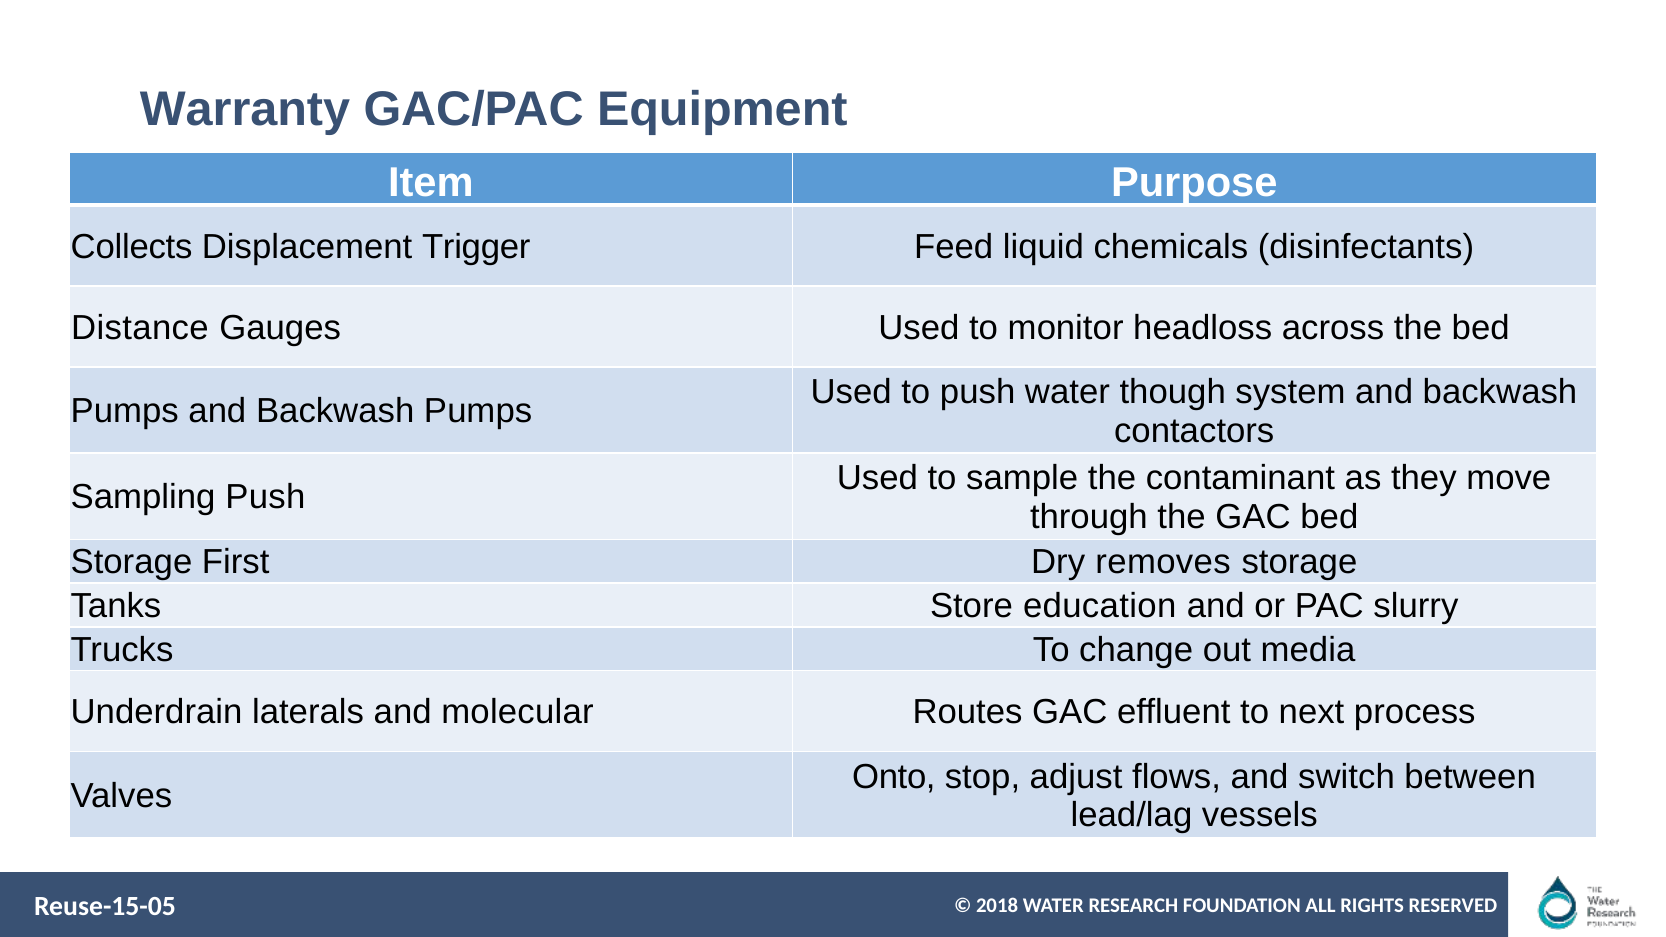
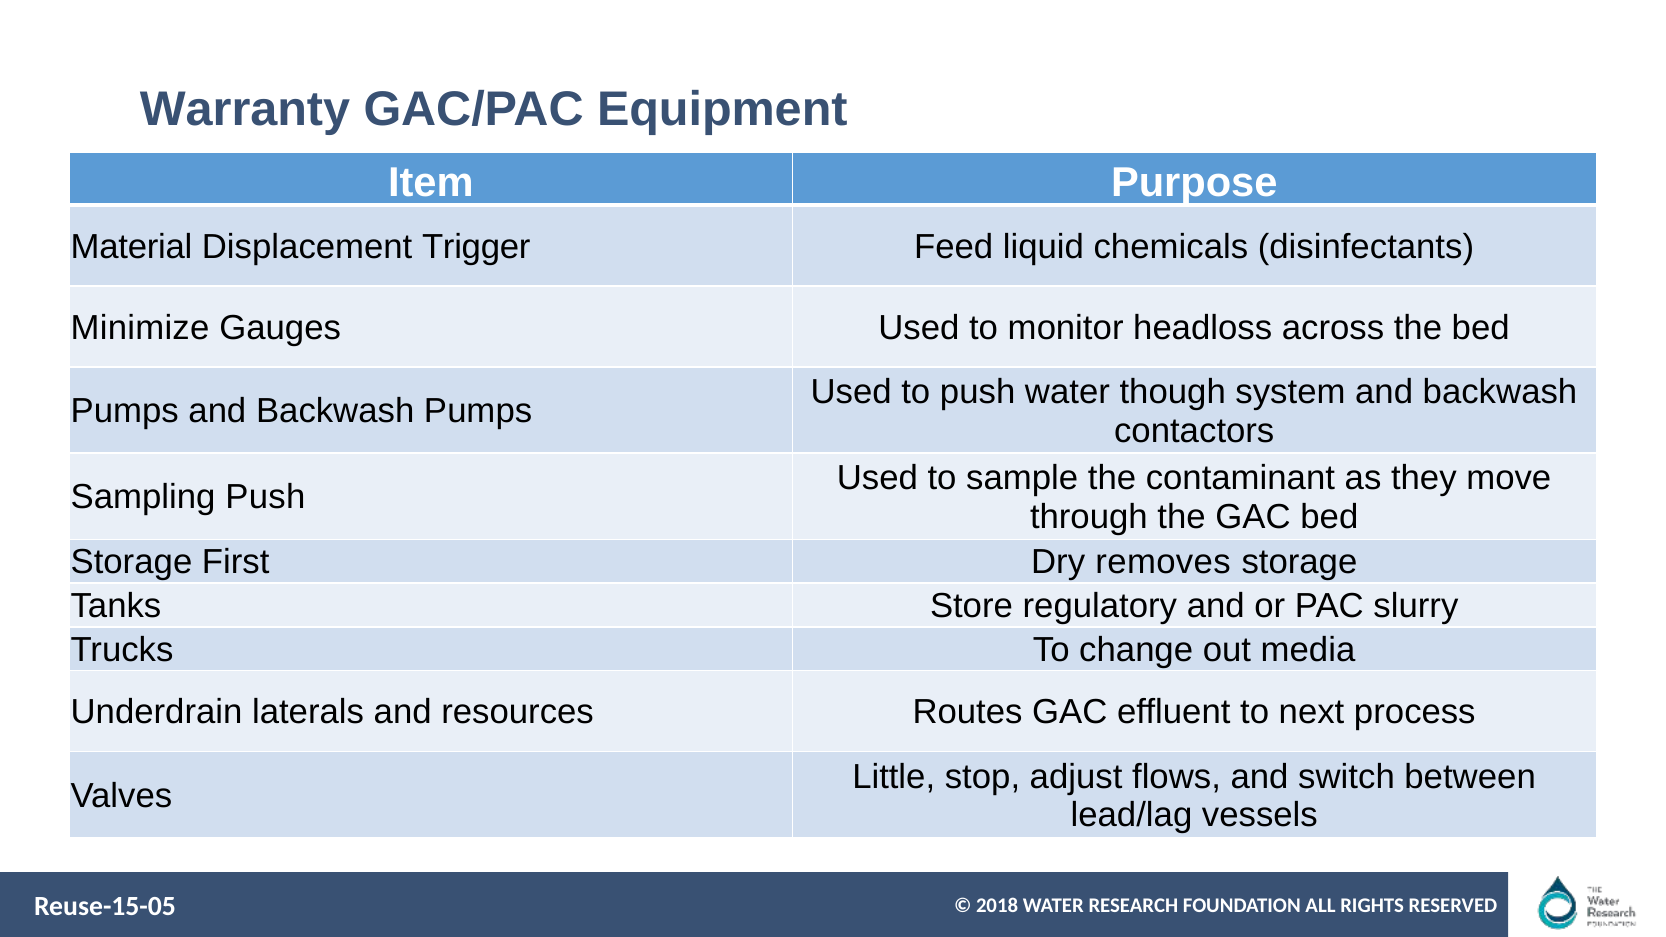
Collects: Collects -> Material
Distance: Distance -> Minimize
education: education -> regulatory
molecular: molecular -> resources
Onto: Onto -> Little
